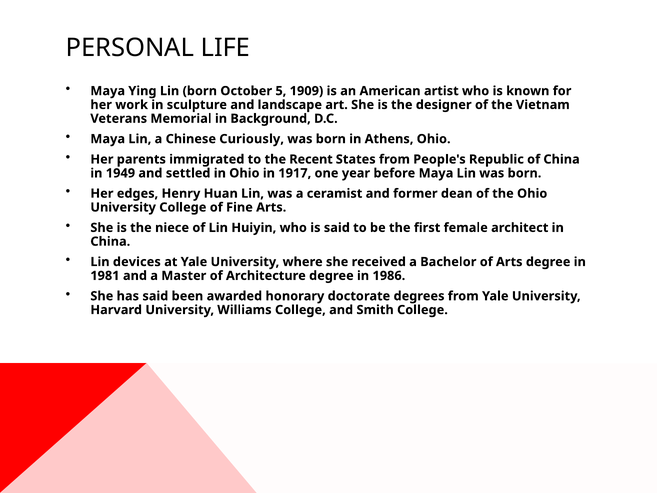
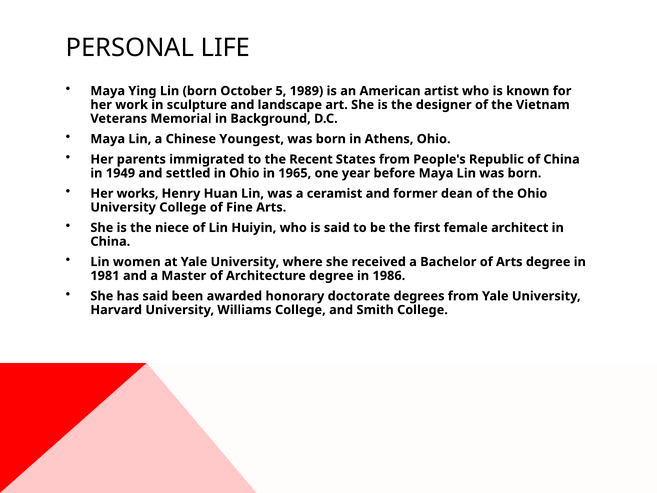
1909: 1909 -> 1989
Curiously: Curiously -> Youngest
1917: 1917 -> 1965
edges: edges -> works
devices: devices -> women
